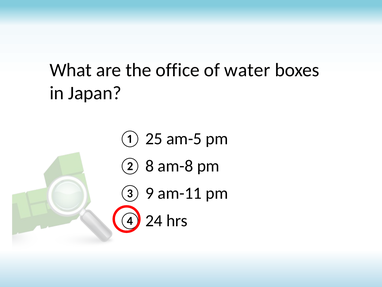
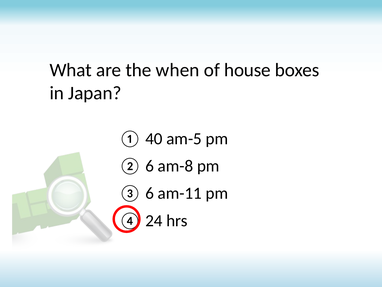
office: office -> when
water: water -> house
25: 25 -> 40
② 8: 8 -> 6
③ 9: 9 -> 6
